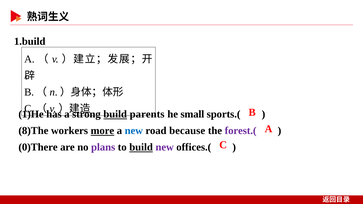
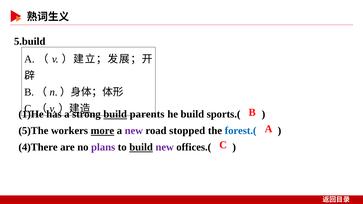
1.build: 1.build -> 5.build
he small: small -> build
8)The: 8)The -> 5)The
new at (134, 131) colour: blue -> purple
because: because -> stopped
forest.( colour: purple -> blue
0)There: 0)There -> 4)There
